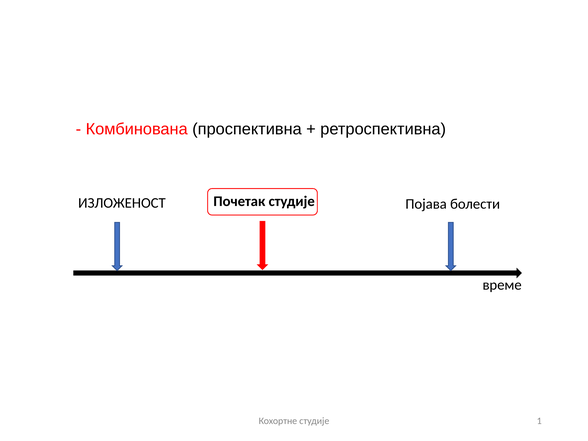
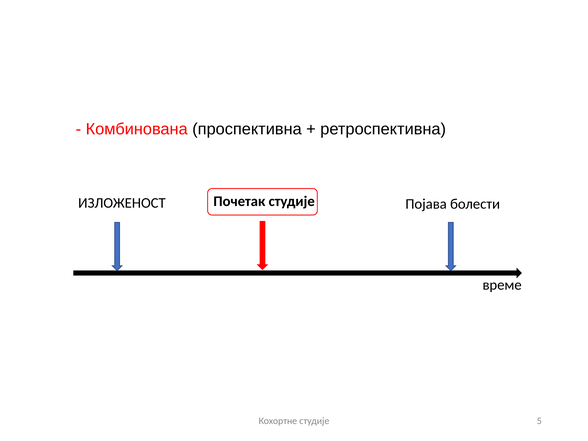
1: 1 -> 5
